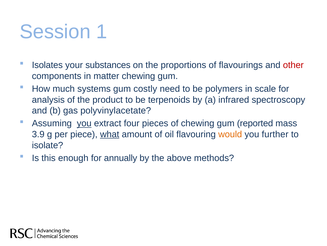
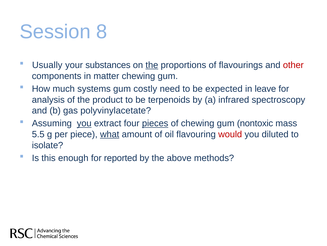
1: 1 -> 8
Isolates: Isolates -> Usually
the at (152, 65) underline: none -> present
polymers: polymers -> expected
scale: scale -> leave
pieces underline: none -> present
reported: reported -> nontoxic
3.9: 3.9 -> 5.5
would colour: orange -> red
further: further -> diluted
annually: annually -> reported
